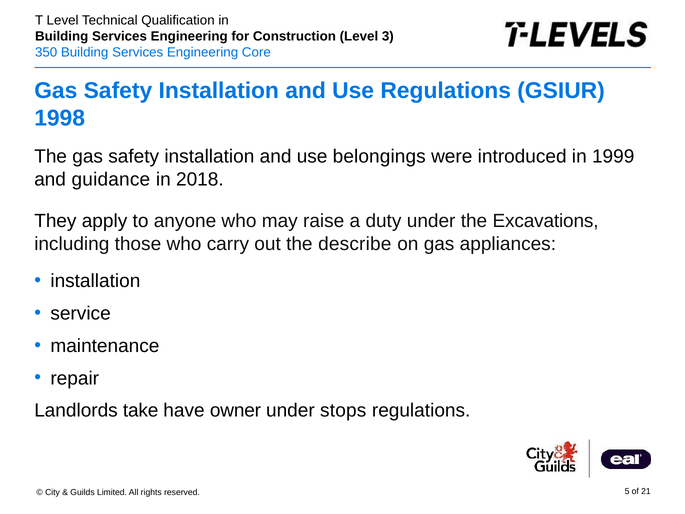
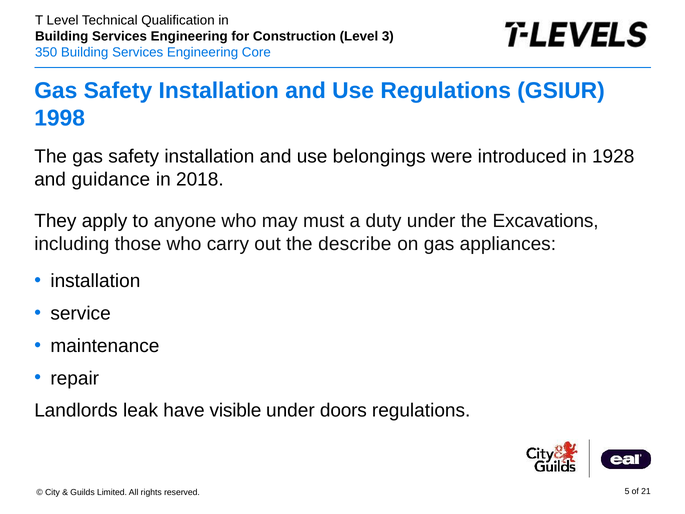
1999: 1999 -> 1928
raise: raise -> must
take: take -> leak
owner: owner -> visible
stops: stops -> doors
